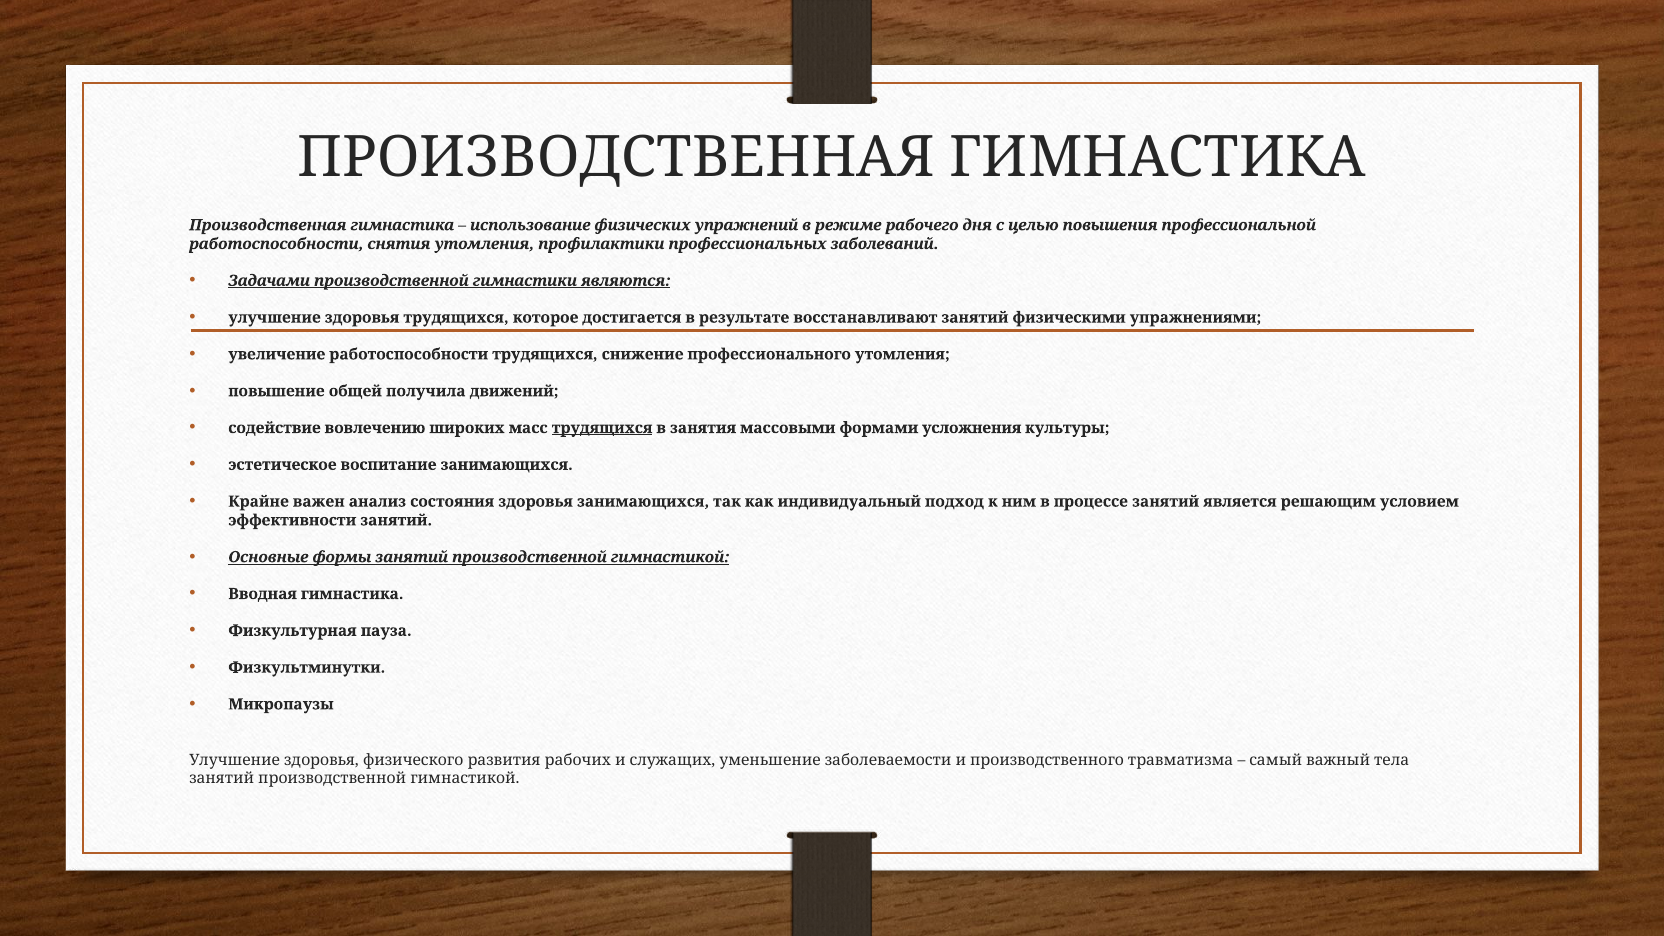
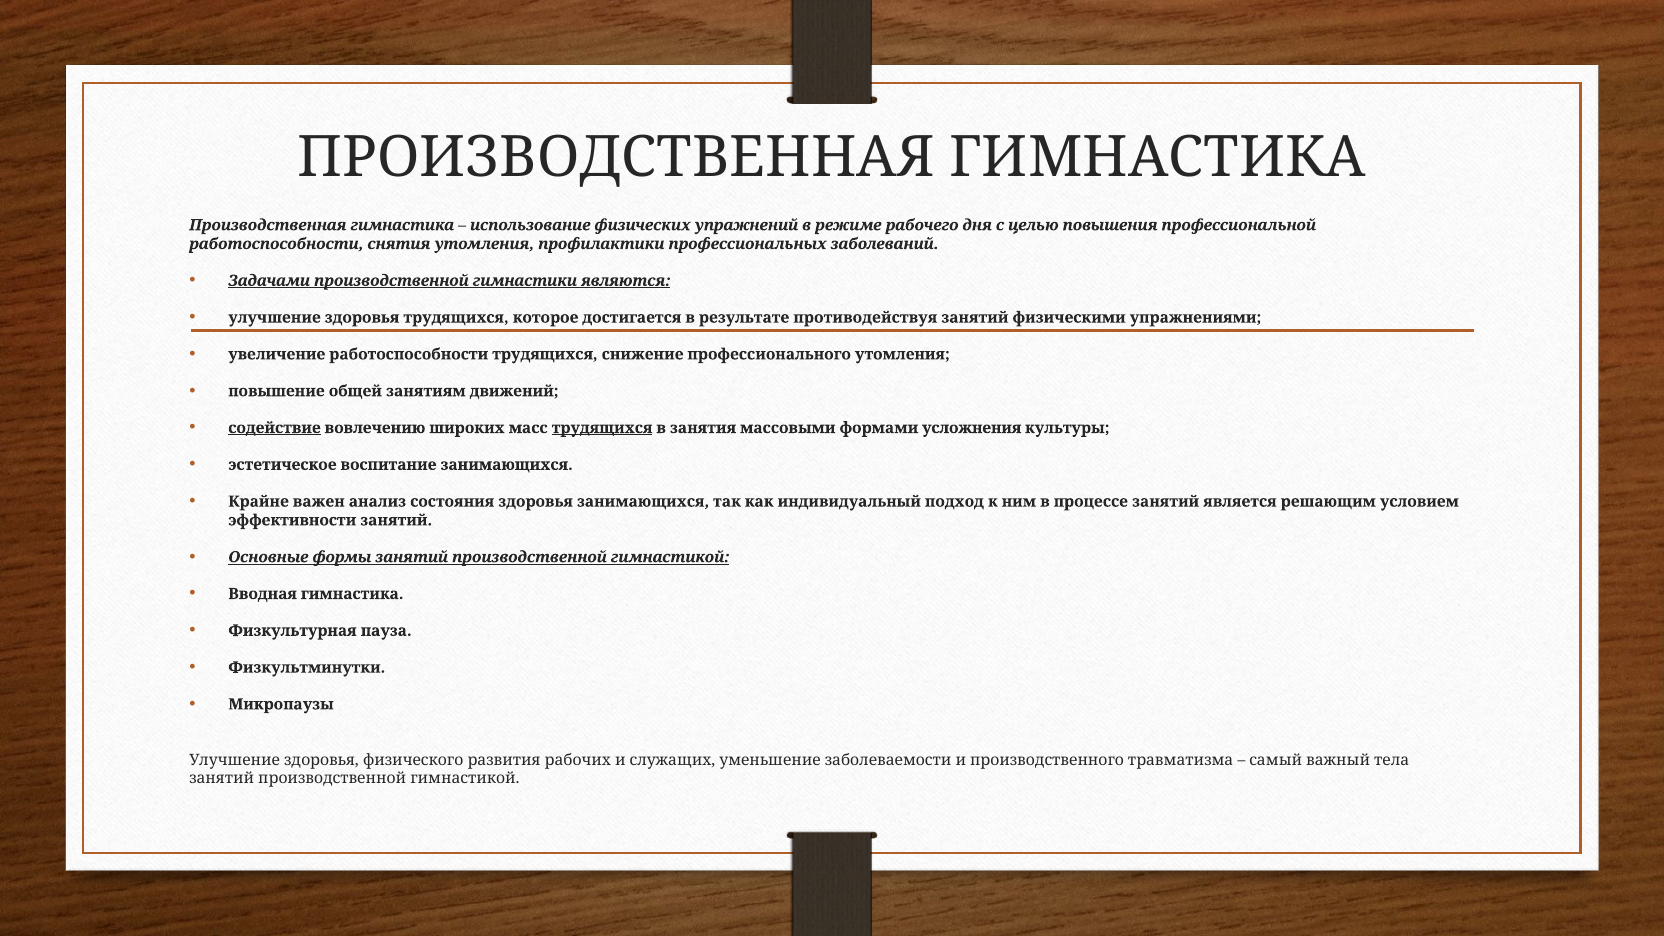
восстанавливают: восстанавливают -> противодействуя
получила: получила -> занятиям
содействие underline: none -> present
